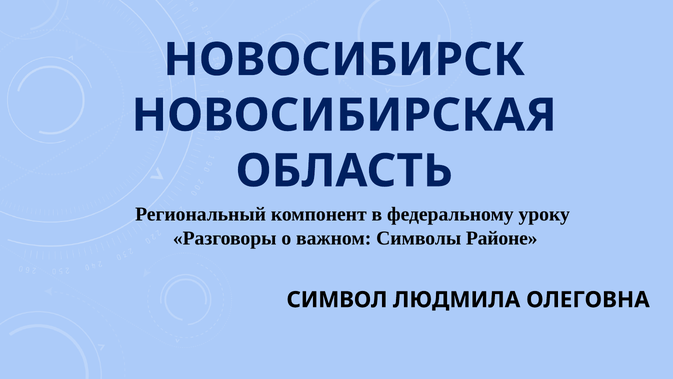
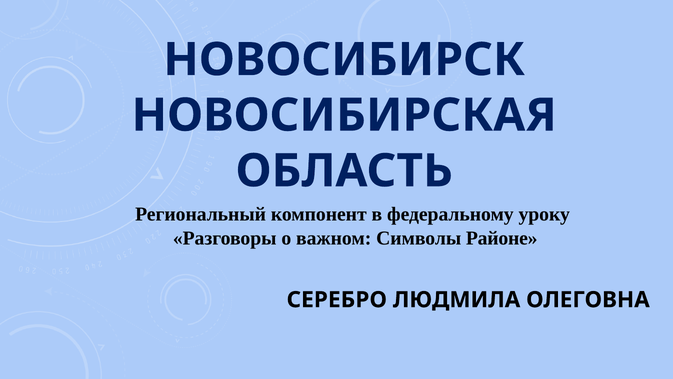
СИМВОЛ: СИМВОЛ -> СЕРЕБРО
